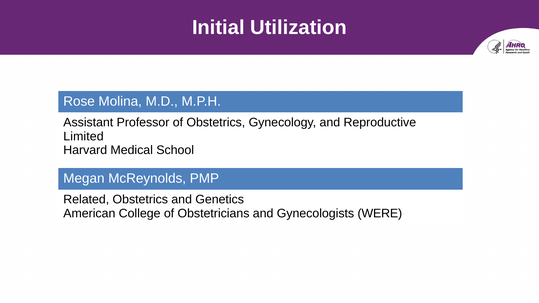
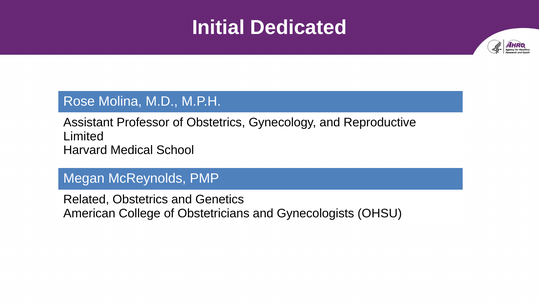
Utilization: Utilization -> Dedicated
WERE: WERE -> OHSU
